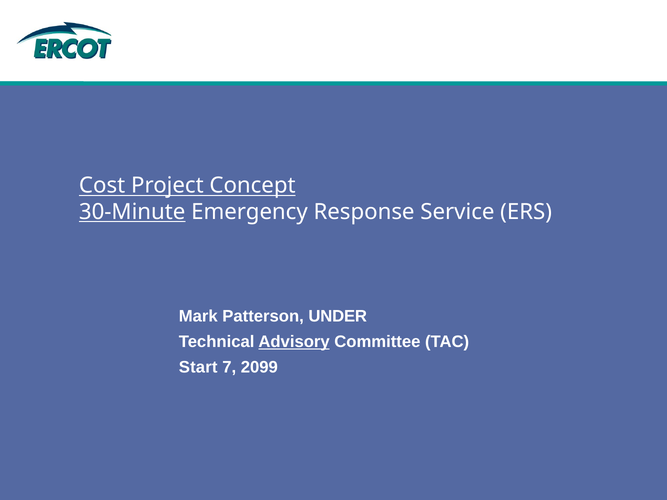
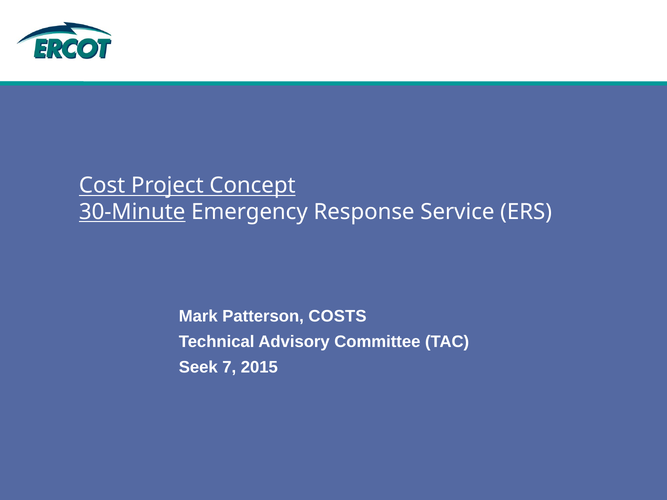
UNDER: UNDER -> COSTS
Advisory underline: present -> none
Start: Start -> Seek
2099: 2099 -> 2015
